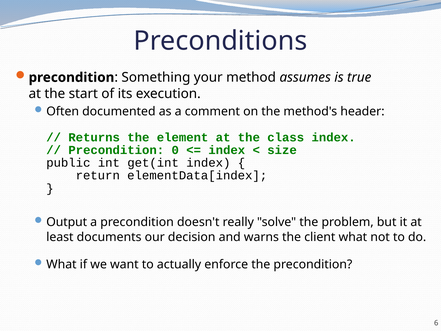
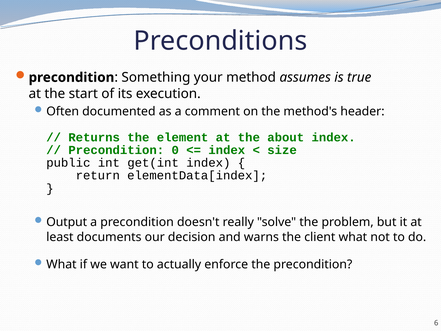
class: class -> about
